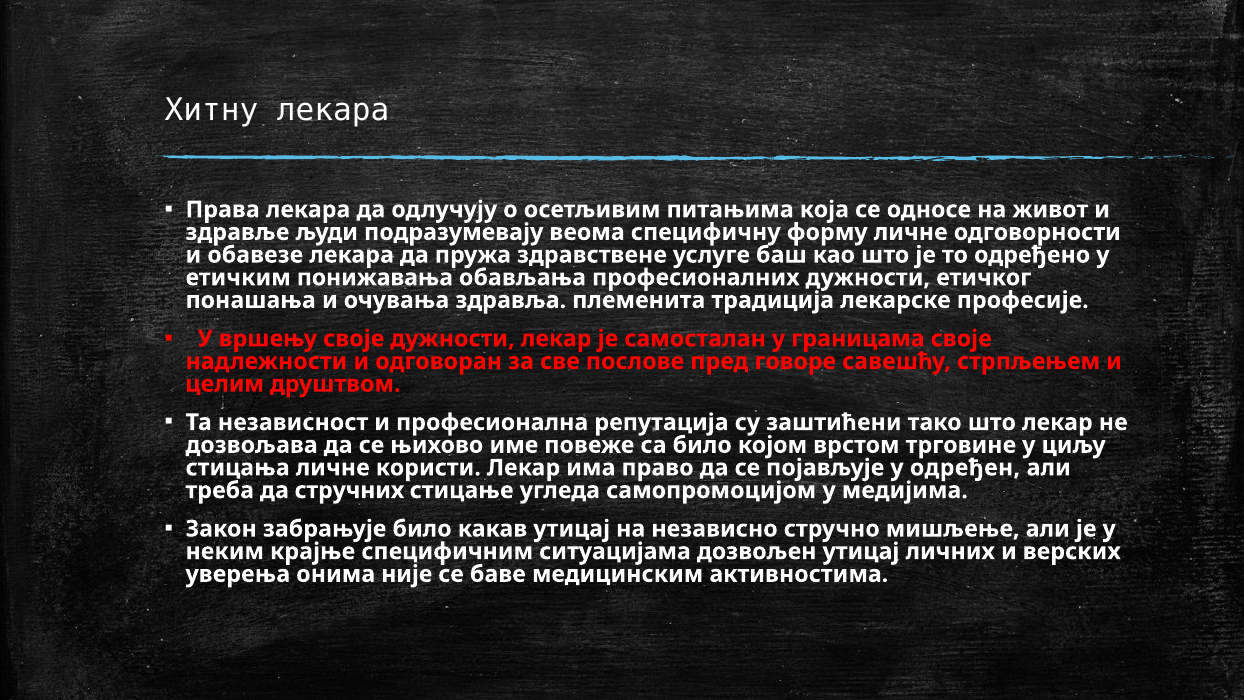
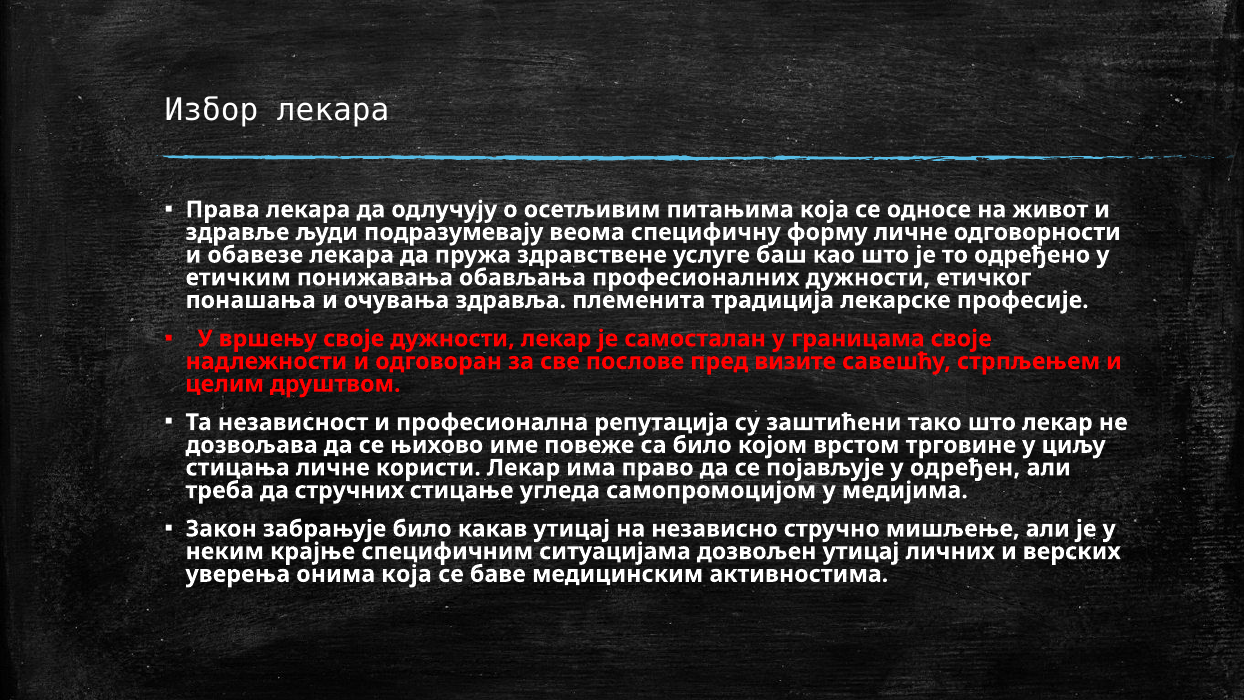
Хитну: Хитну -> Избор
говоре: говоре -> визите
онима није: није -> која
